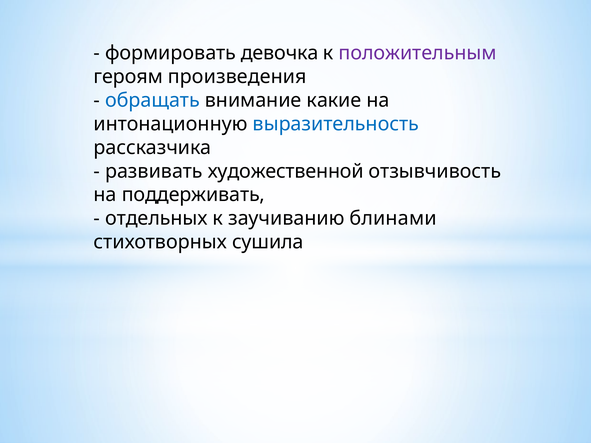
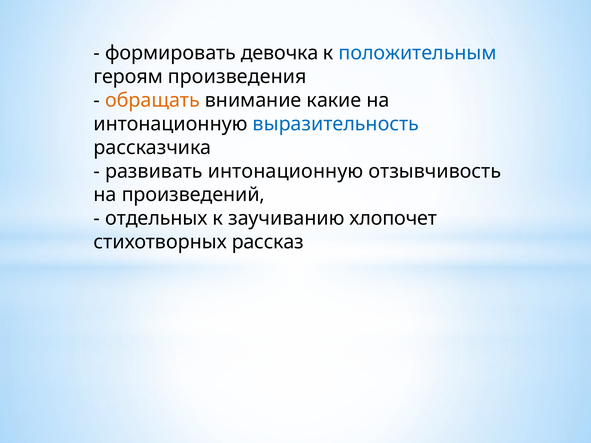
положительным colour: purple -> blue
обращать colour: blue -> orange
развивать художественной: художественной -> интонационную
поддерживать: поддерживать -> произведений
блинами: блинами -> хлопочет
сушила: сушила -> рассказ
